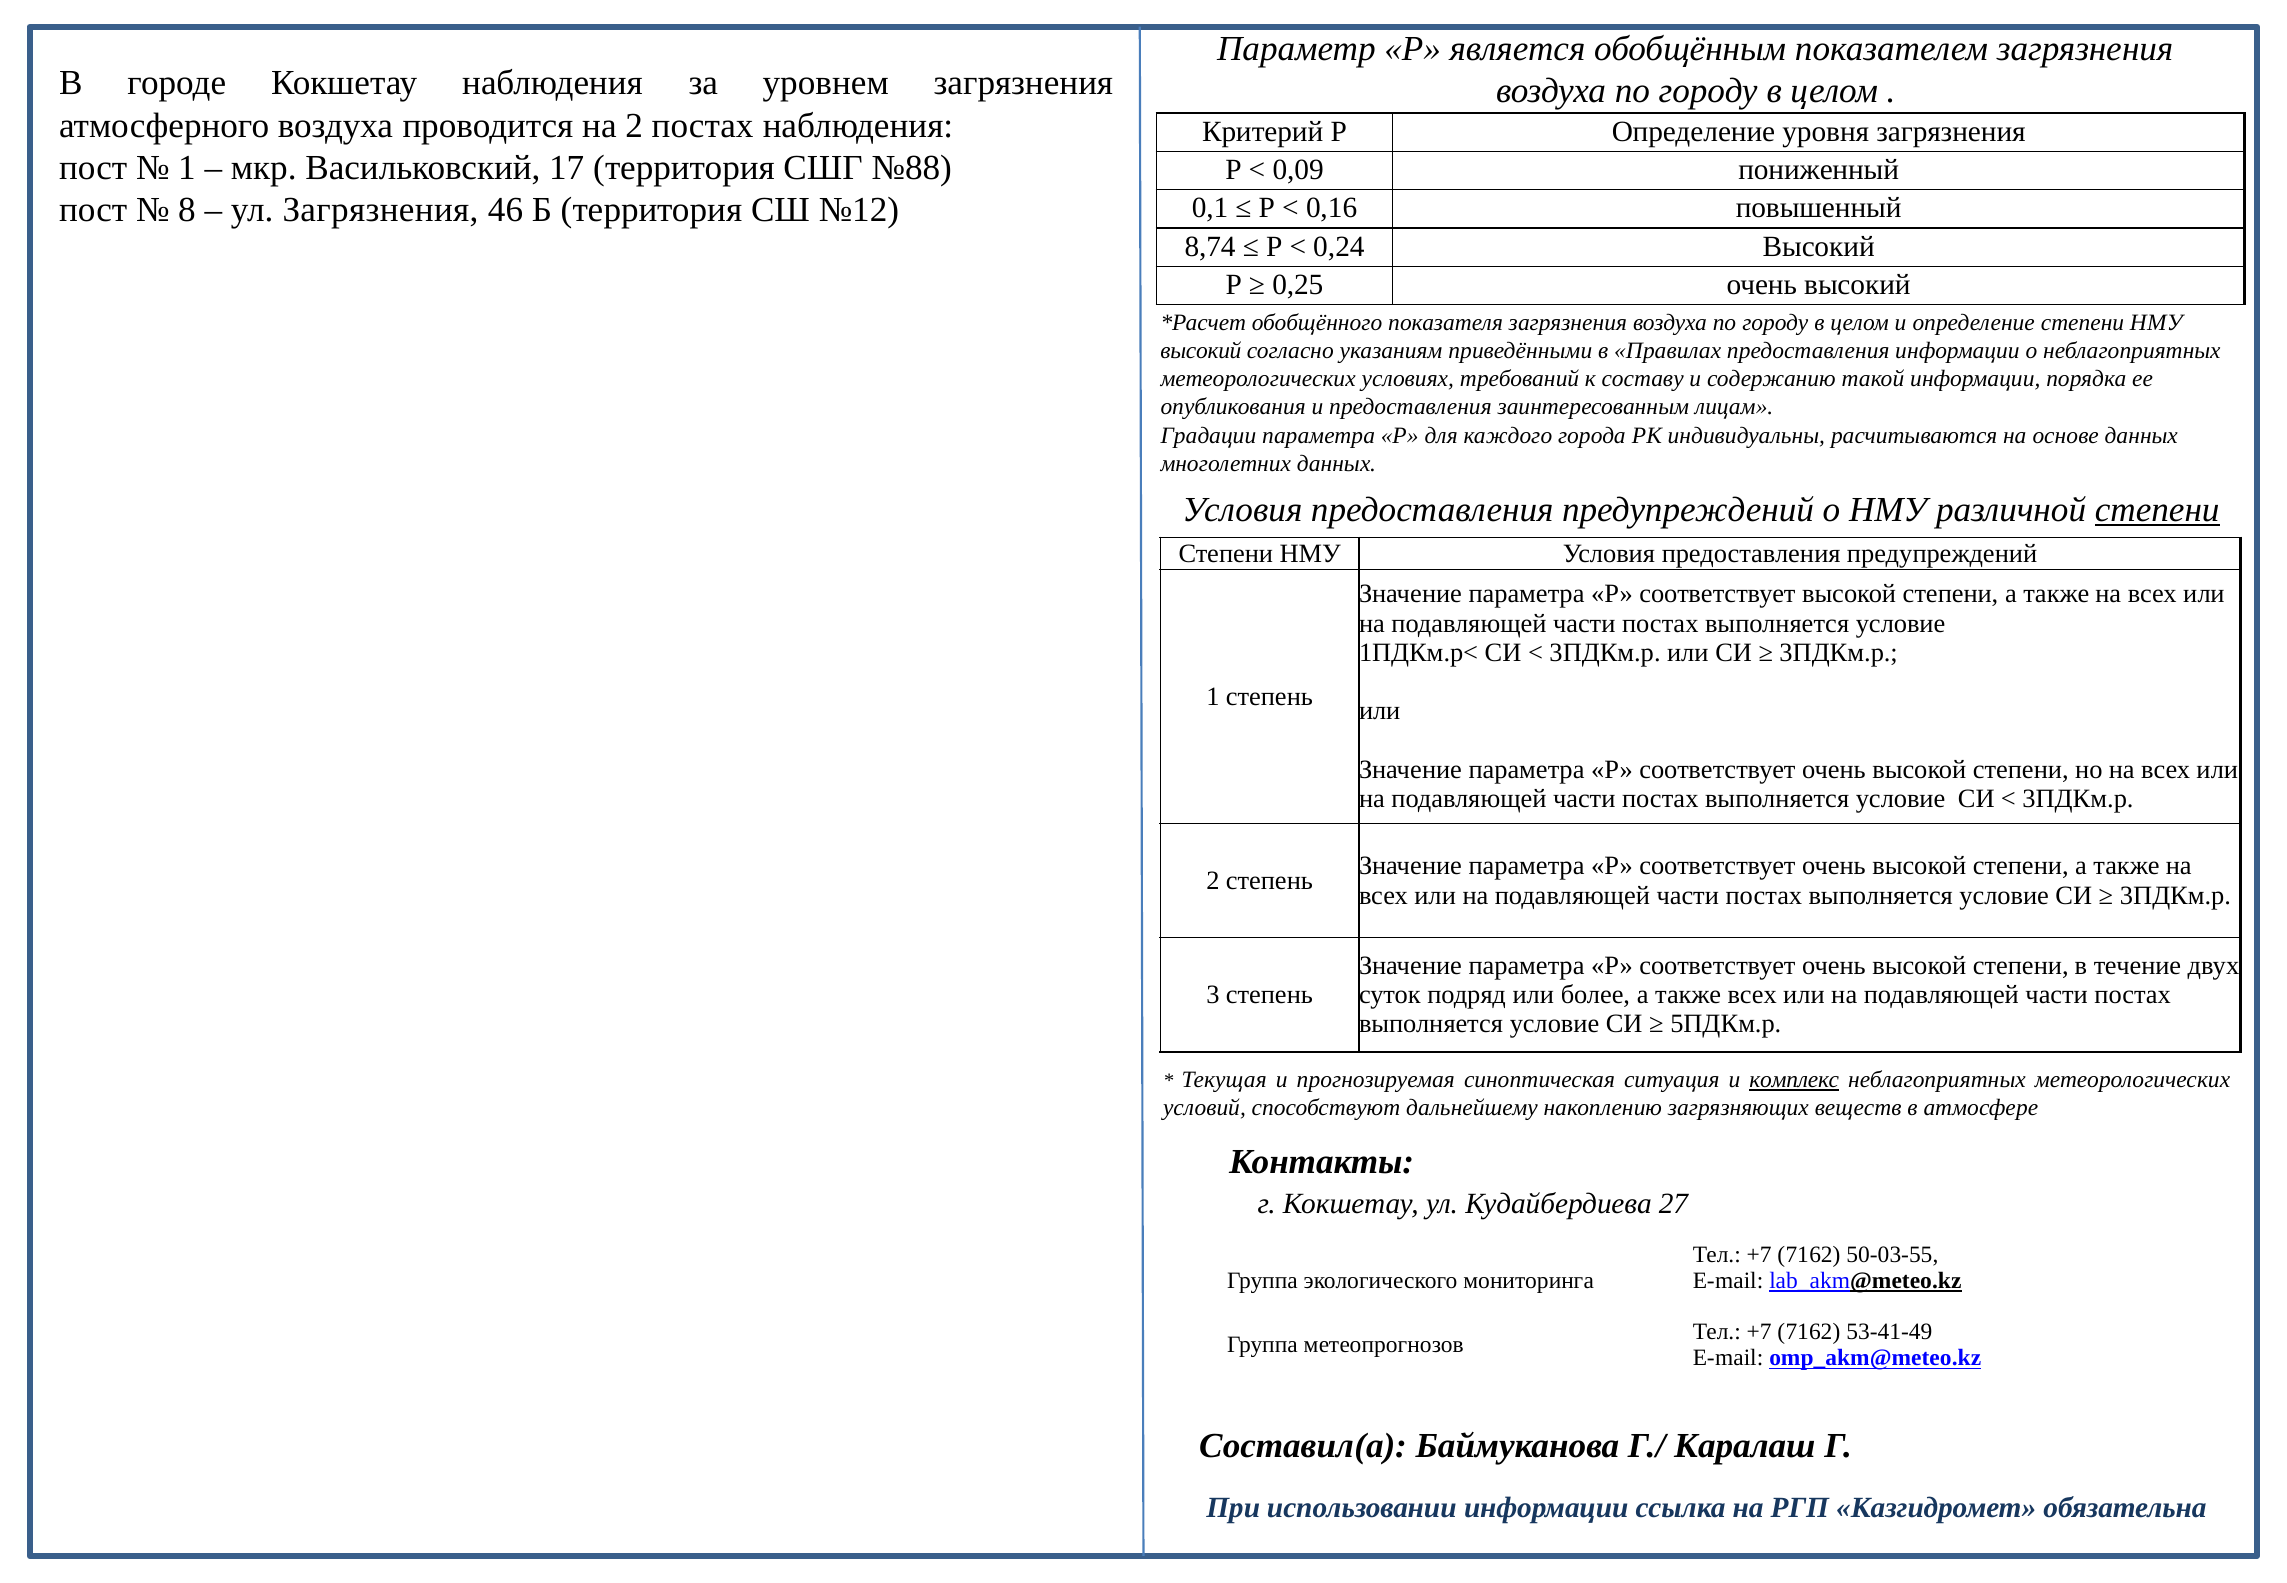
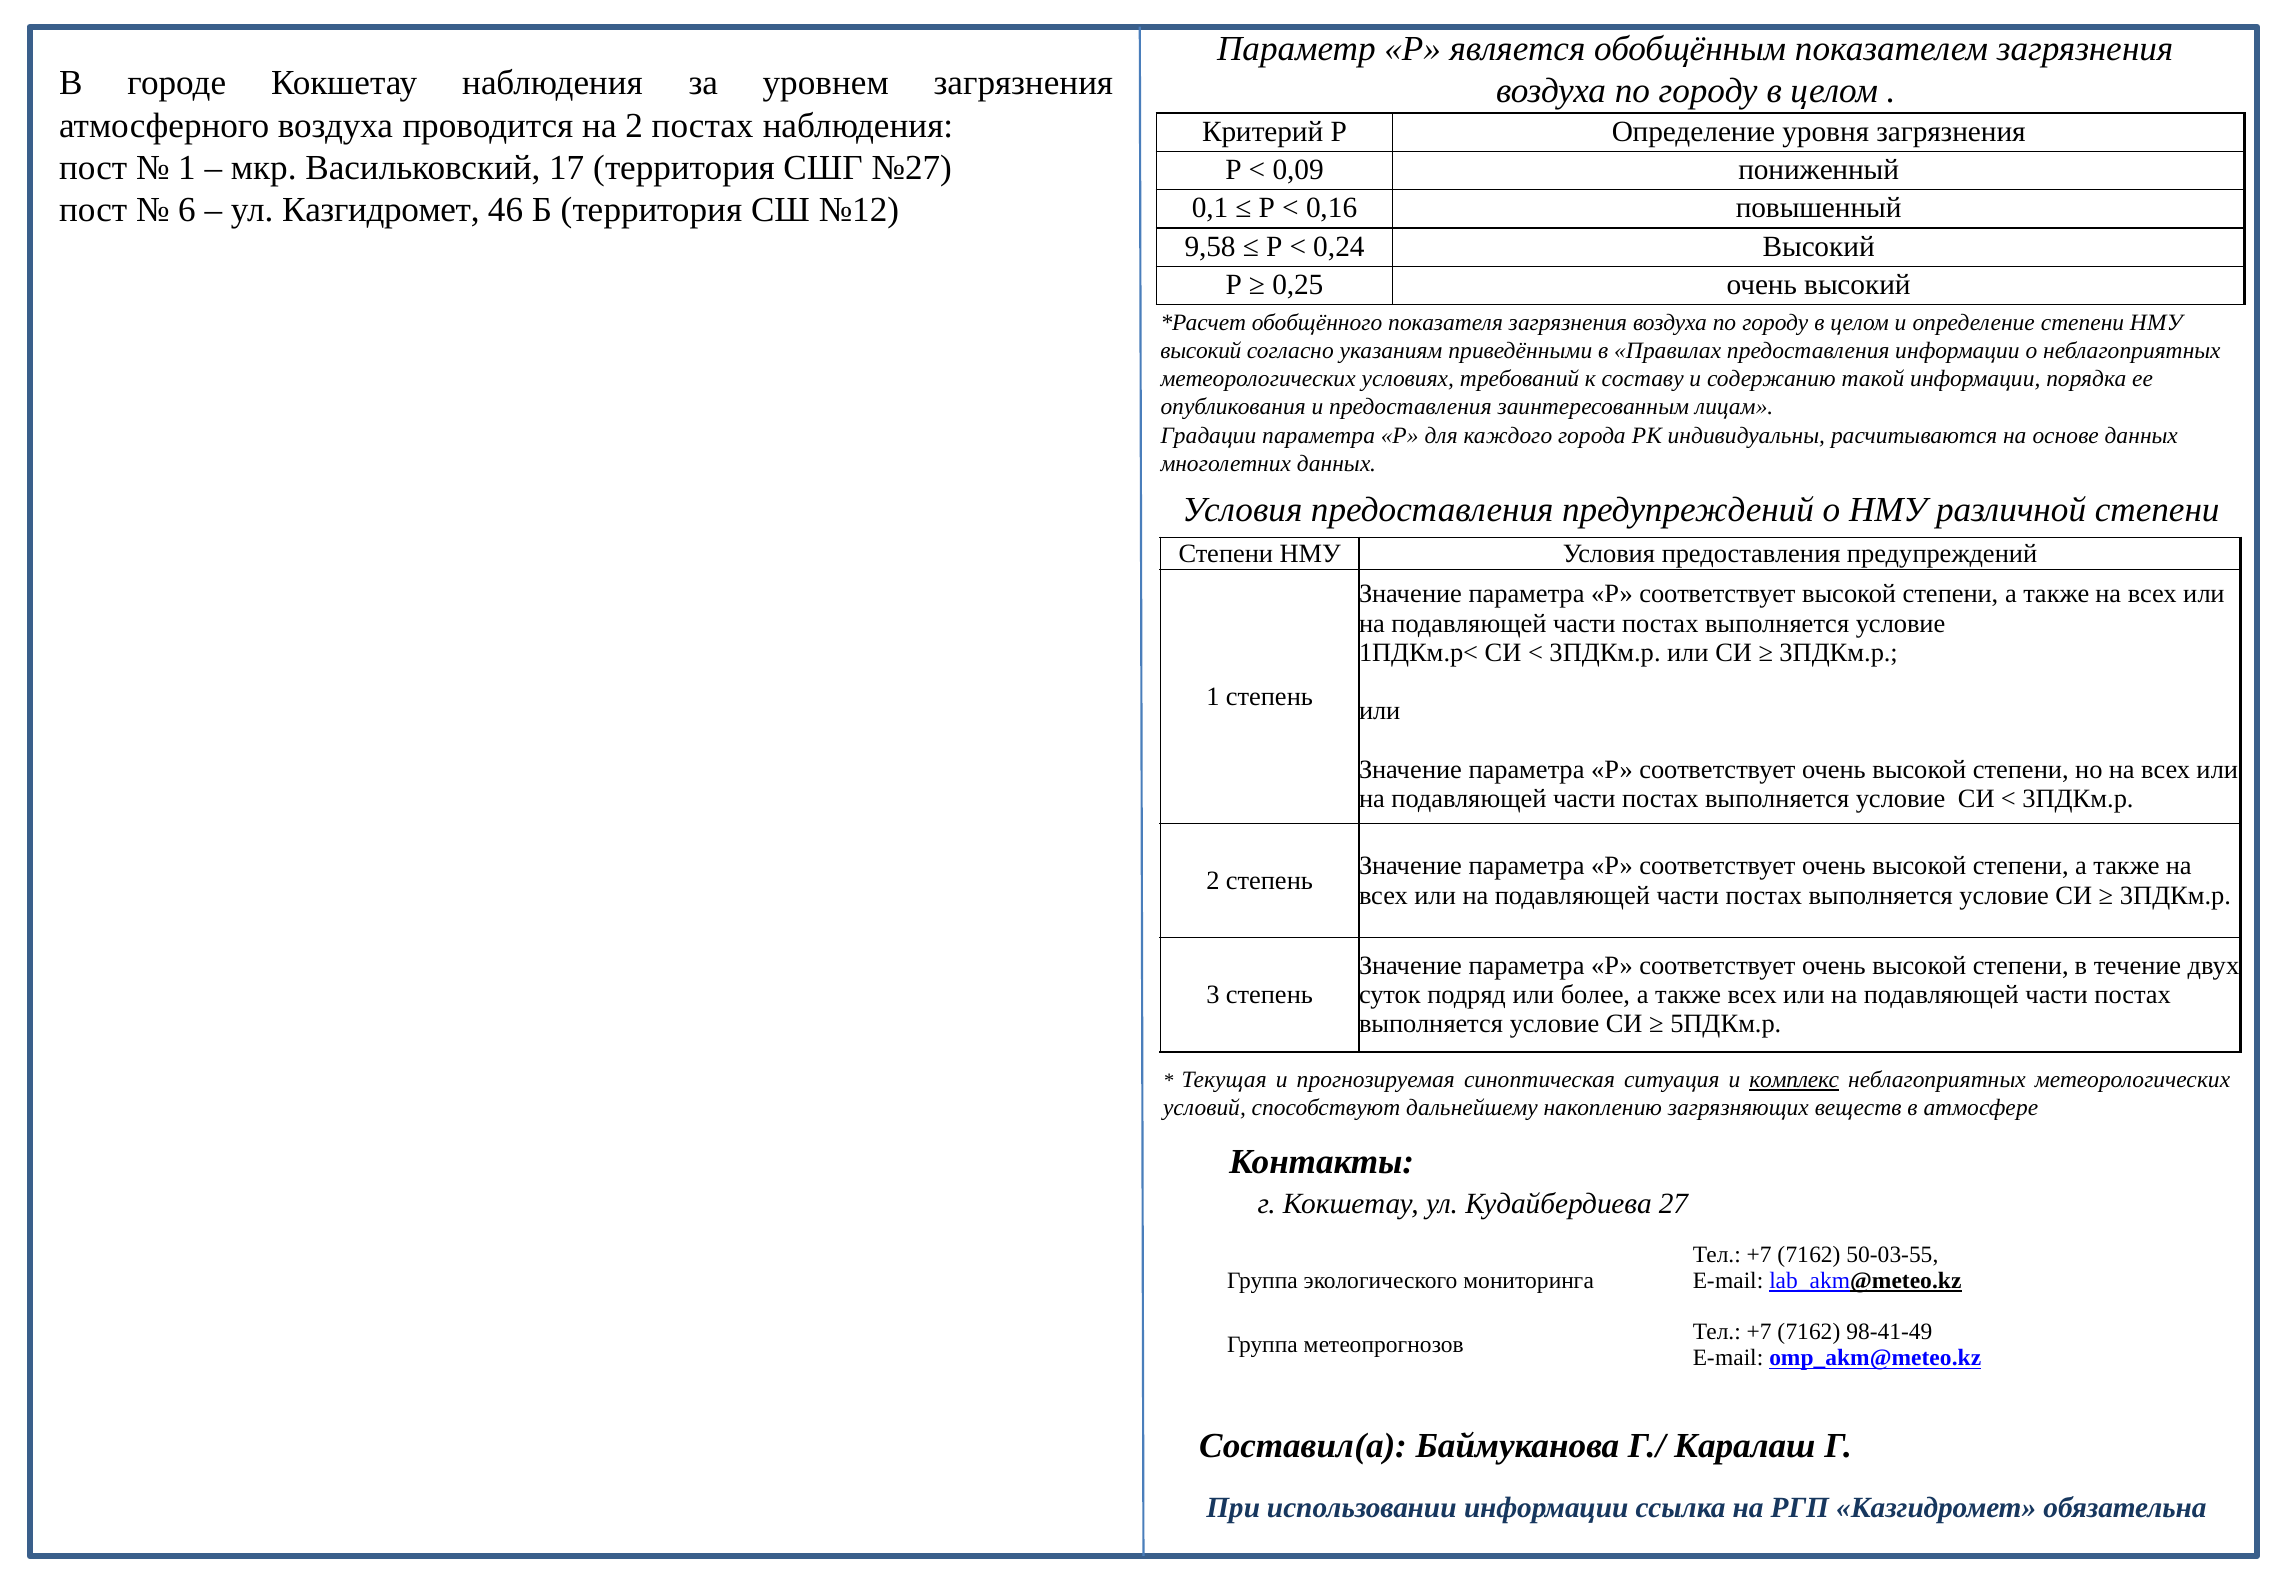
№88: №88 -> №27
8: 8 -> 6
ул Загрязнения: Загрязнения -> Казгидромет
8,74: 8,74 -> 9,58
степени at (2157, 510) underline: present -> none
53-41-49: 53-41-49 -> 98-41-49
